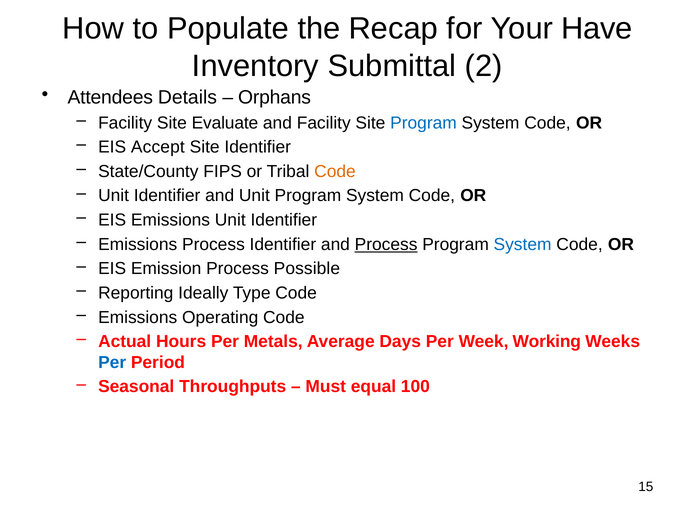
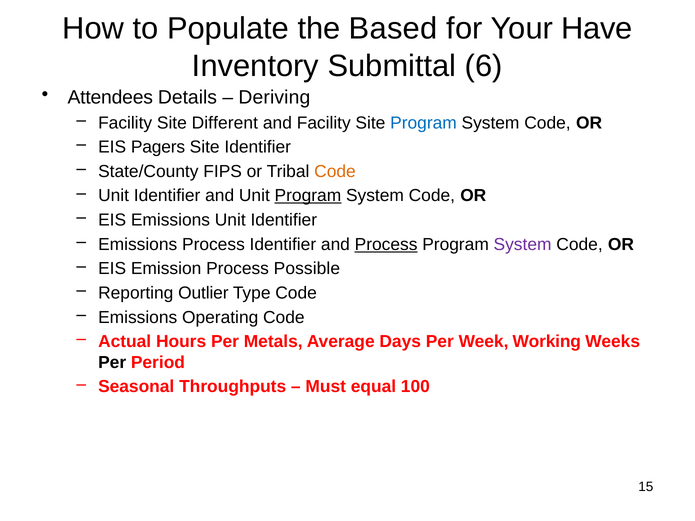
Recap: Recap -> Based
2: 2 -> 6
Orphans: Orphans -> Deriving
Evaluate: Evaluate -> Different
Accept: Accept -> Pagers
Program at (308, 196) underline: none -> present
System at (523, 244) colour: blue -> purple
Ideally: Ideally -> Outlier
Per at (112, 363) colour: blue -> black
